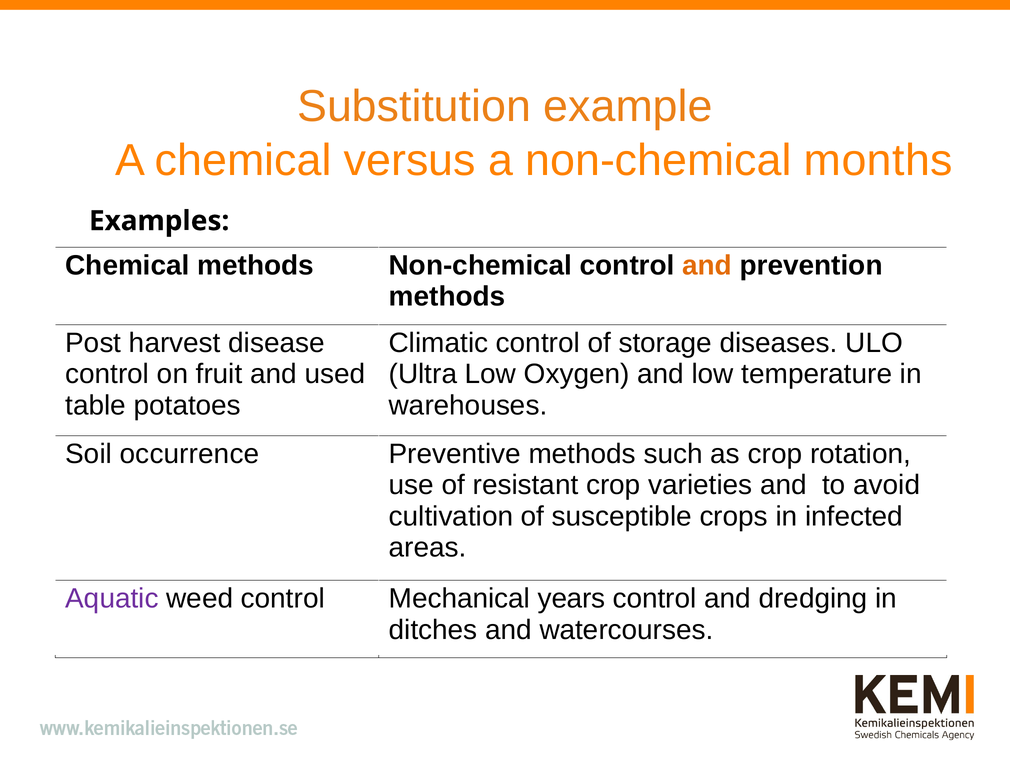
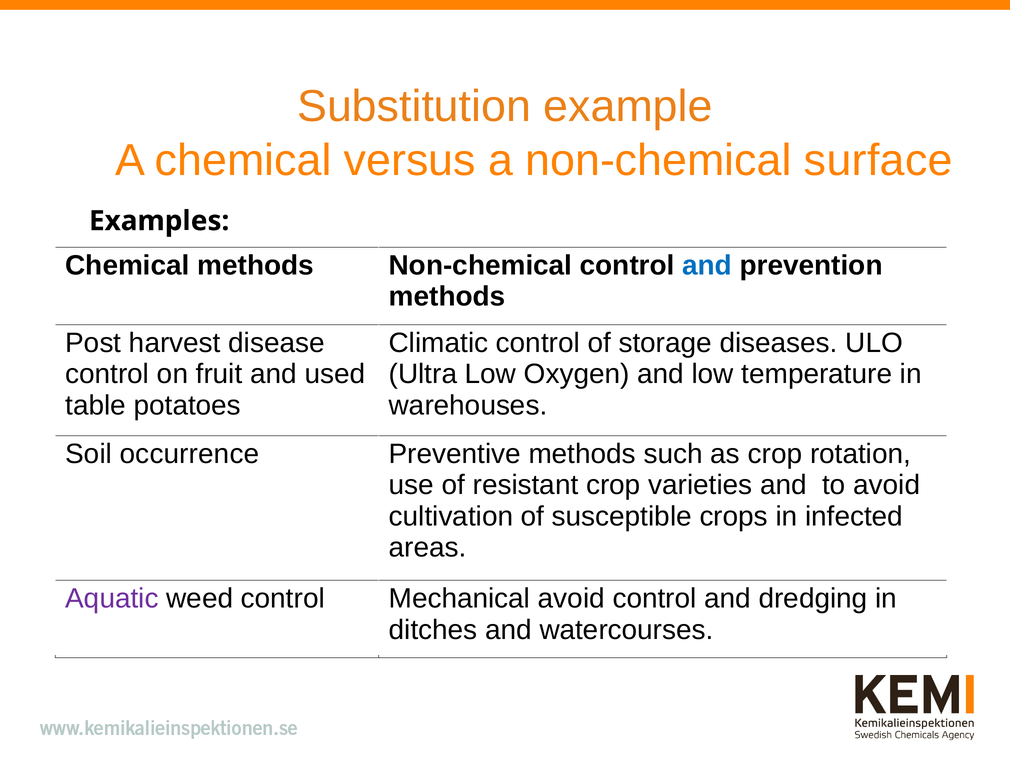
months: months -> surface
and at (707, 266) colour: orange -> blue
Mechanical years: years -> avoid
